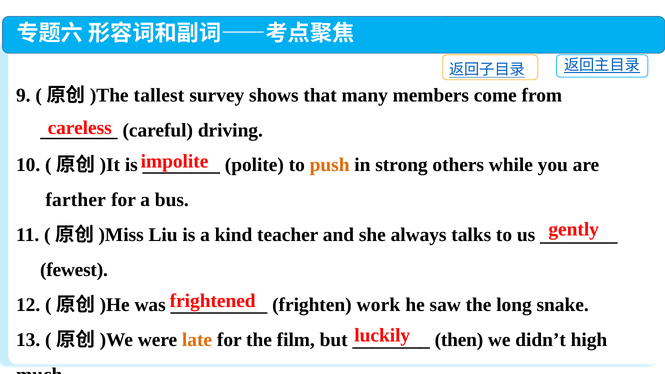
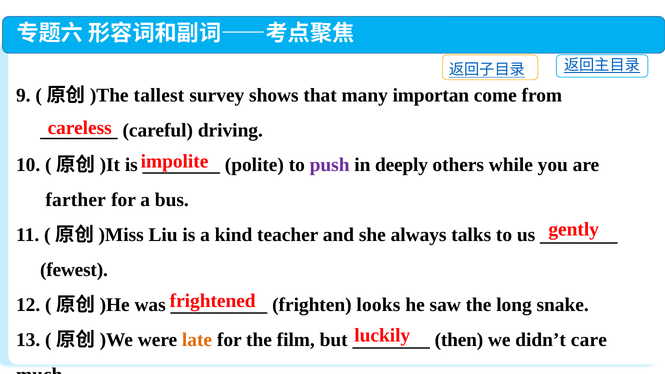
members: members -> importan
push colour: orange -> purple
strong: strong -> deeply
work: work -> looks
high: high -> care
